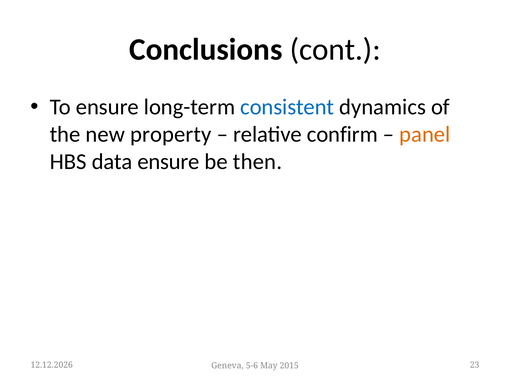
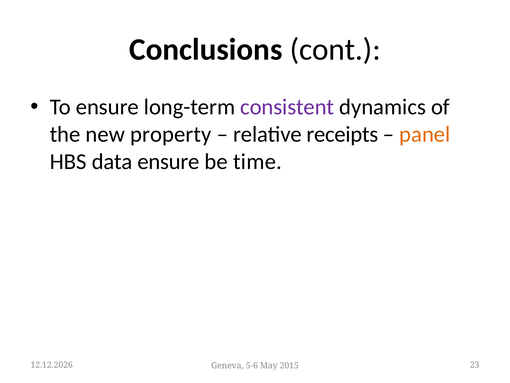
consistent colour: blue -> purple
confirm: confirm -> receipts
then: then -> time
